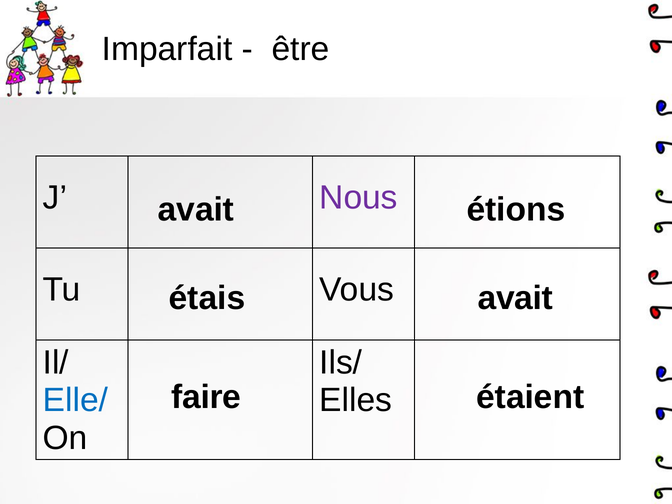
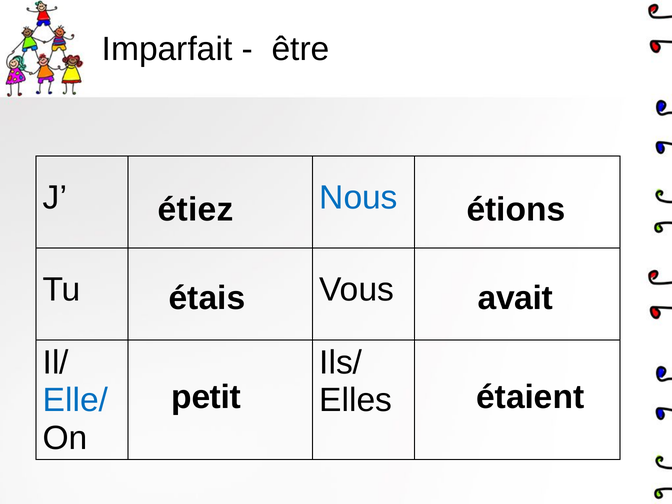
Nous colour: purple -> blue
avait at (196, 210): avait -> étiez
faire: faire -> petit
